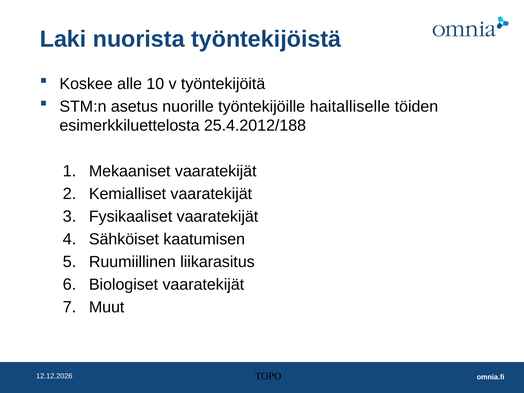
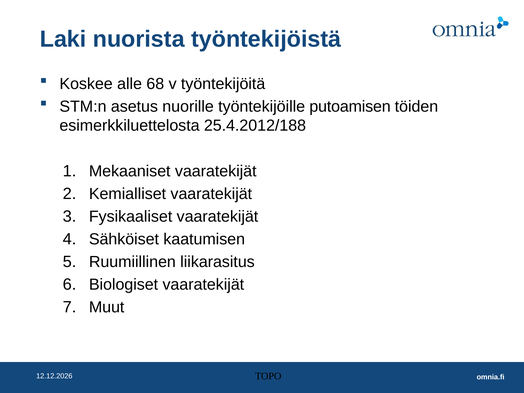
10: 10 -> 68
haitalliselle: haitalliselle -> putoamisen
